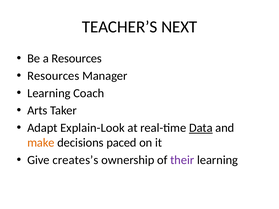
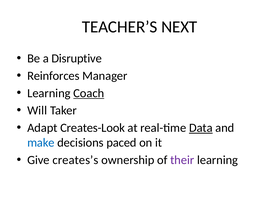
a Resources: Resources -> Disruptive
Resources at (53, 76): Resources -> Reinforces
Coach underline: none -> present
Arts: Arts -> Will
Explain-Look: Explain-Look -> Creates-Look
make colour: orange -> blue
